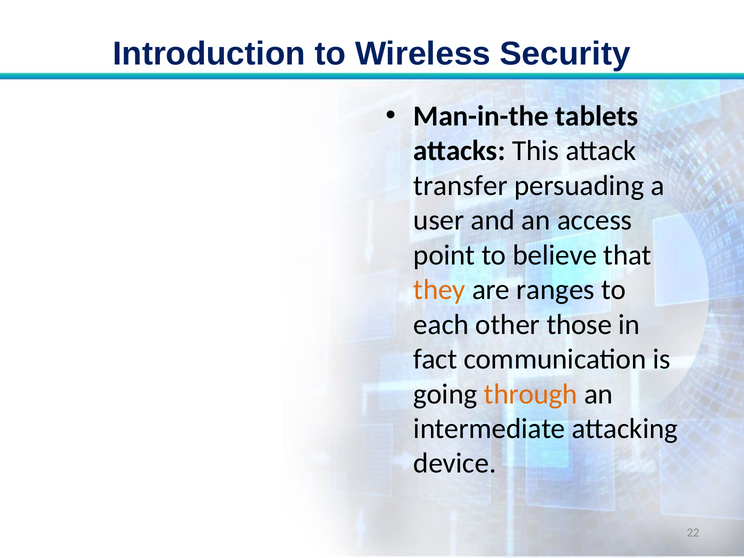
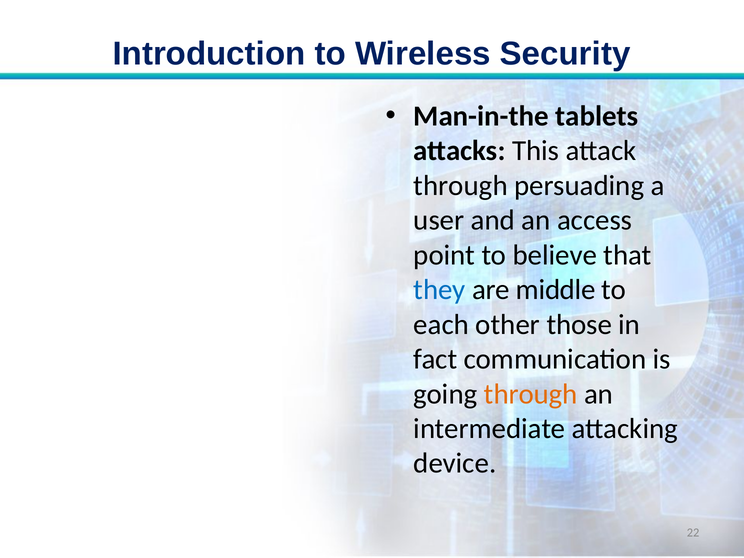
transfer at (461, 186): transfer -> through
they colour: orange -> blue
ranges: ranges -> middle
